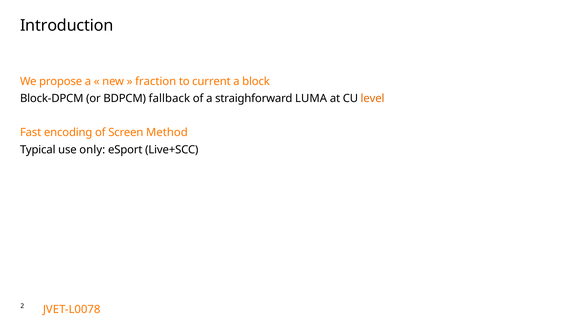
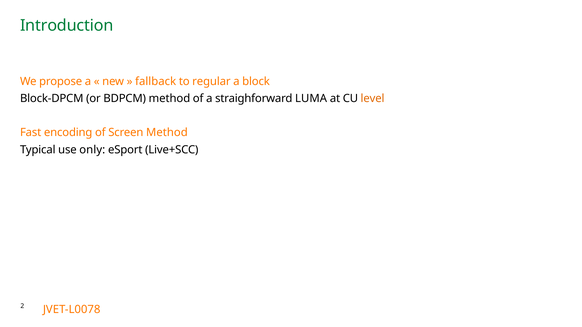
Introduction colour: black -> green
fraction: fraction -> fallback
current: current -> regular
BDPCM fallback: fallback -> method
